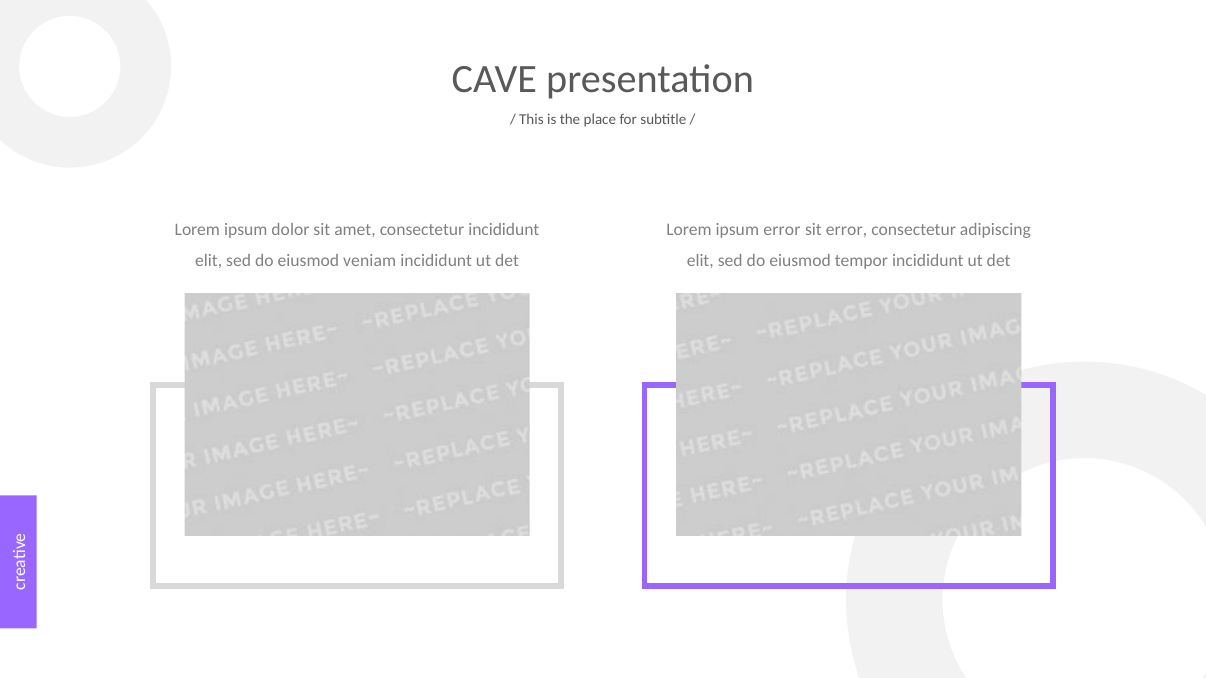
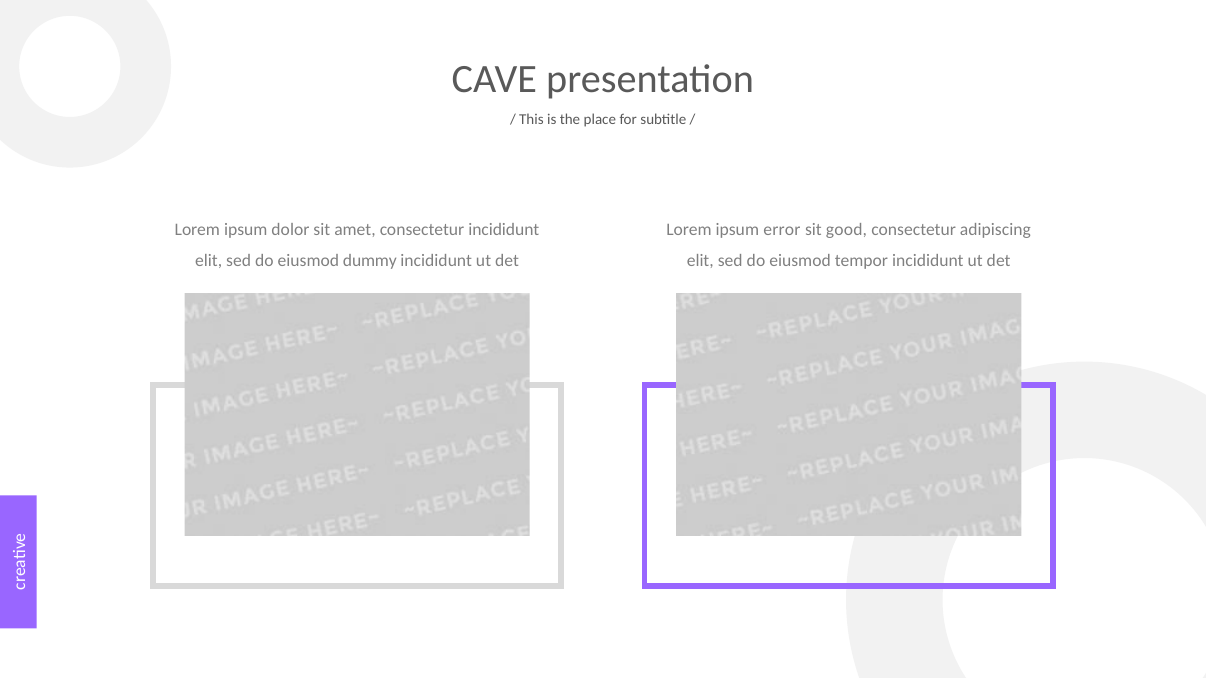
sit error: error -> good
veniam: veniam -> dummy
